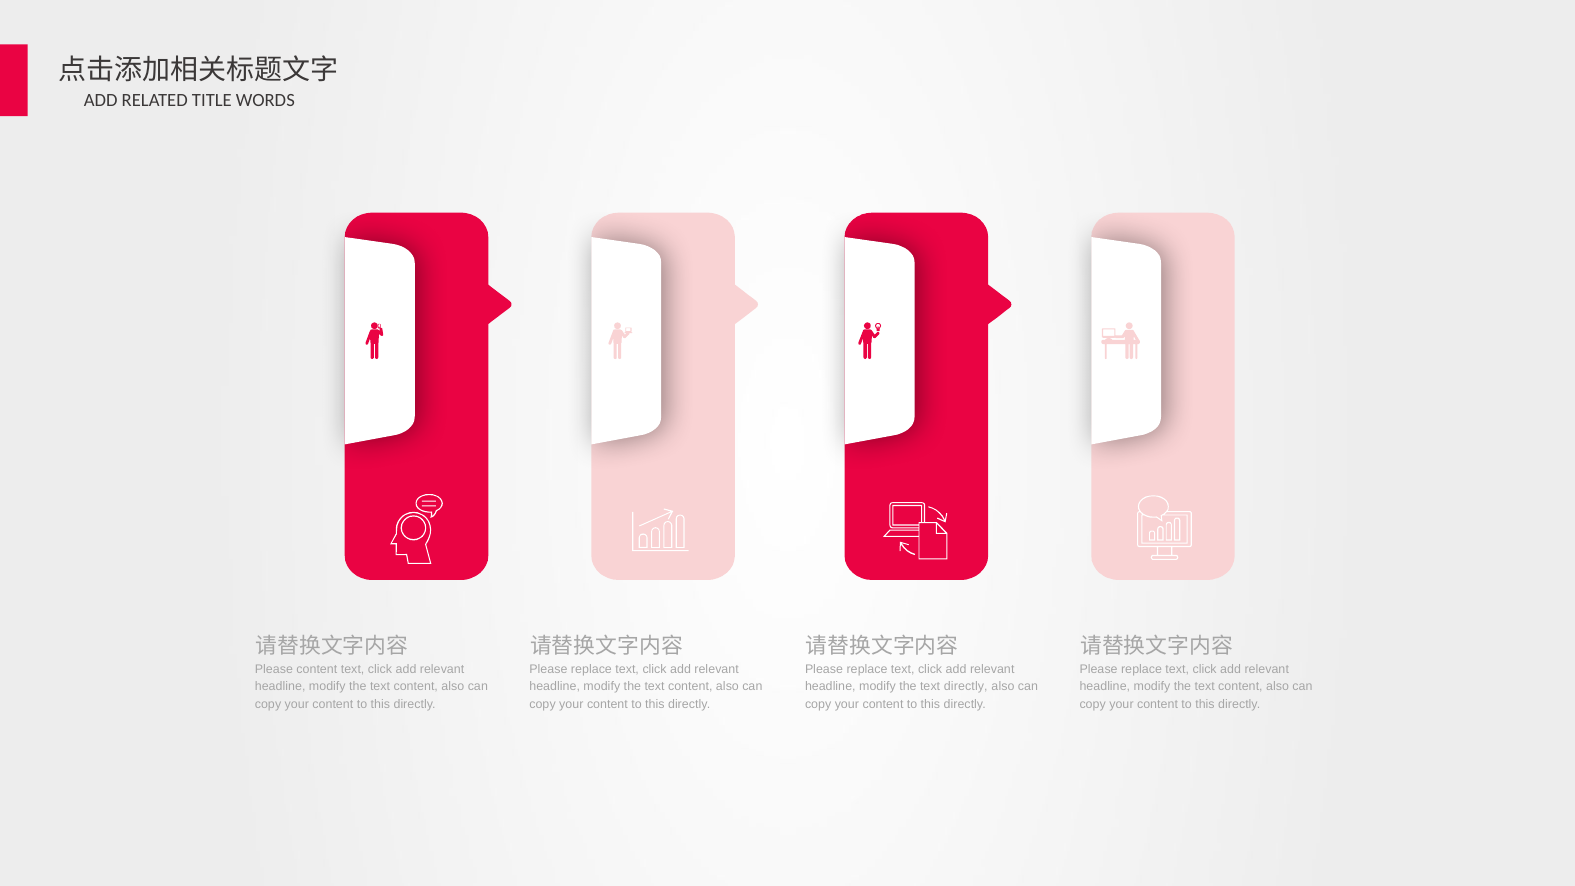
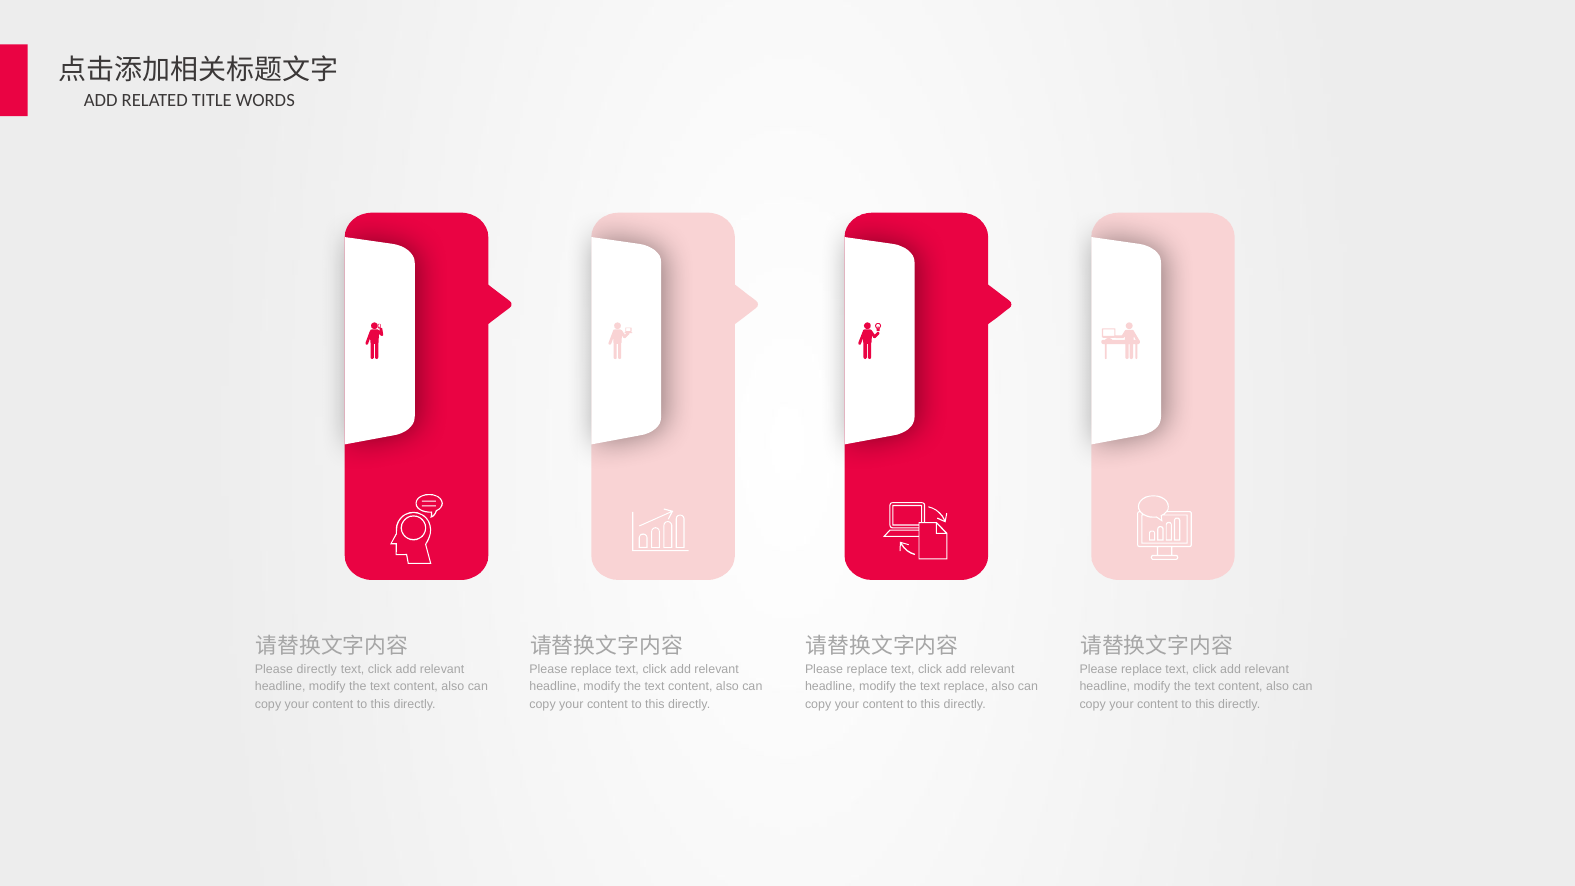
Please content: content -> directly
text directly: directly -> replace
